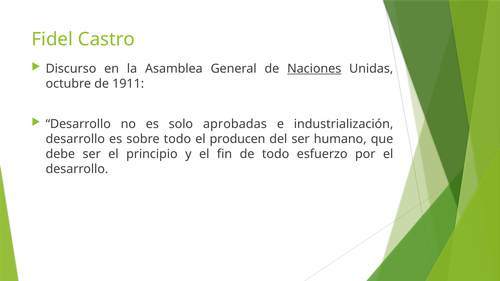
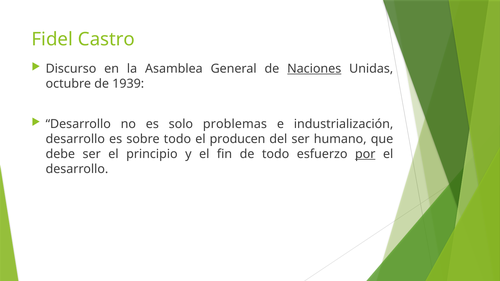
1911: 1911 -> 1939
aprobadas: aprobadas -> problemas
por underline: none -> present
